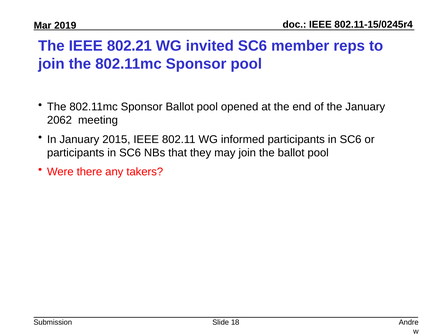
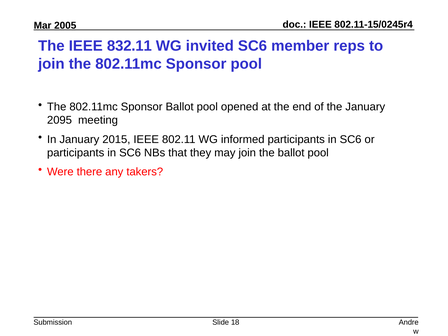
2019: 2019 -> 2005
802.21: 802.21 -> 832.11
2062: 2062 -> 2095
